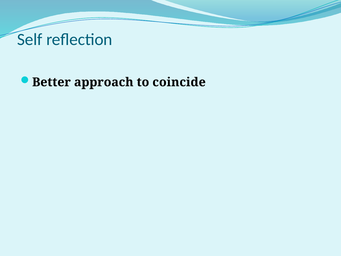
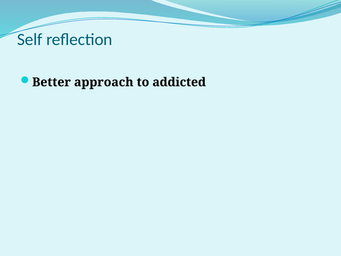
coincide: coincide -> addicted
